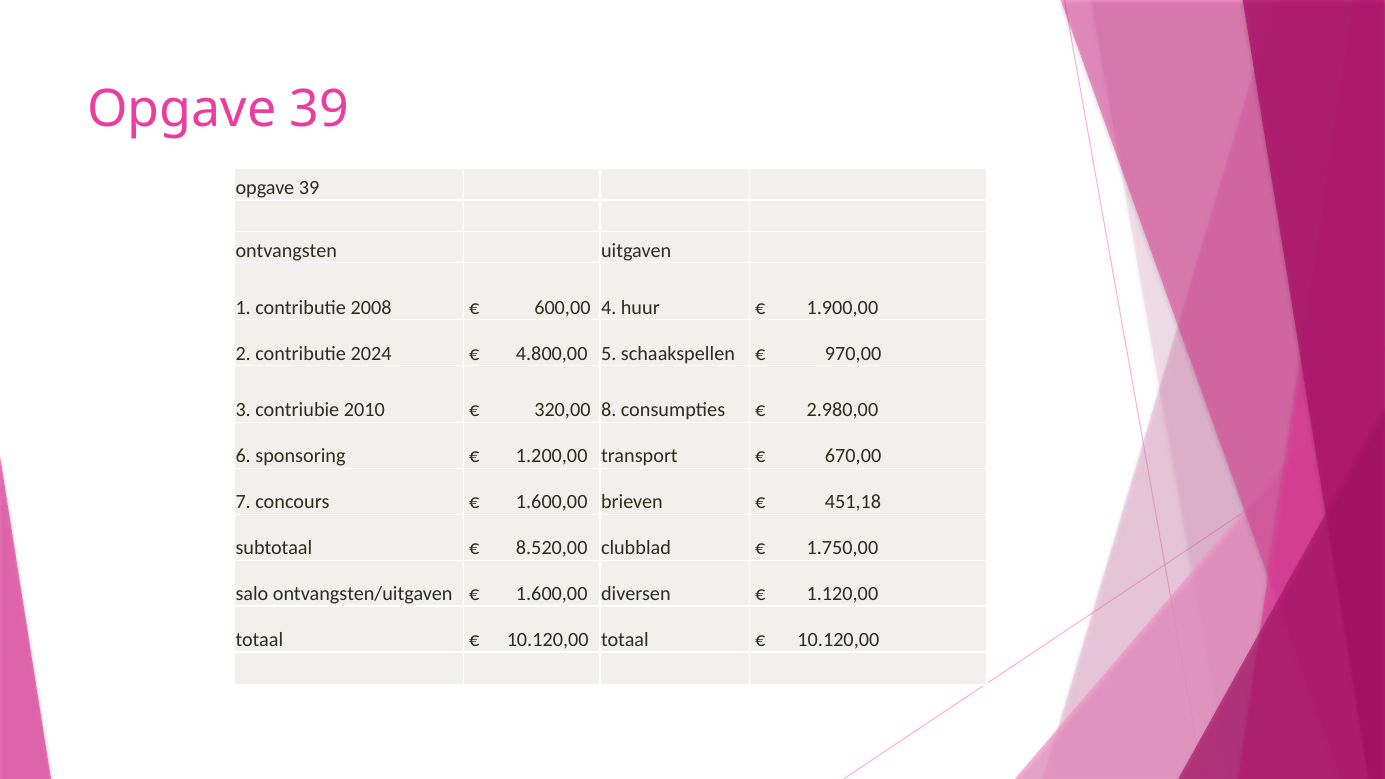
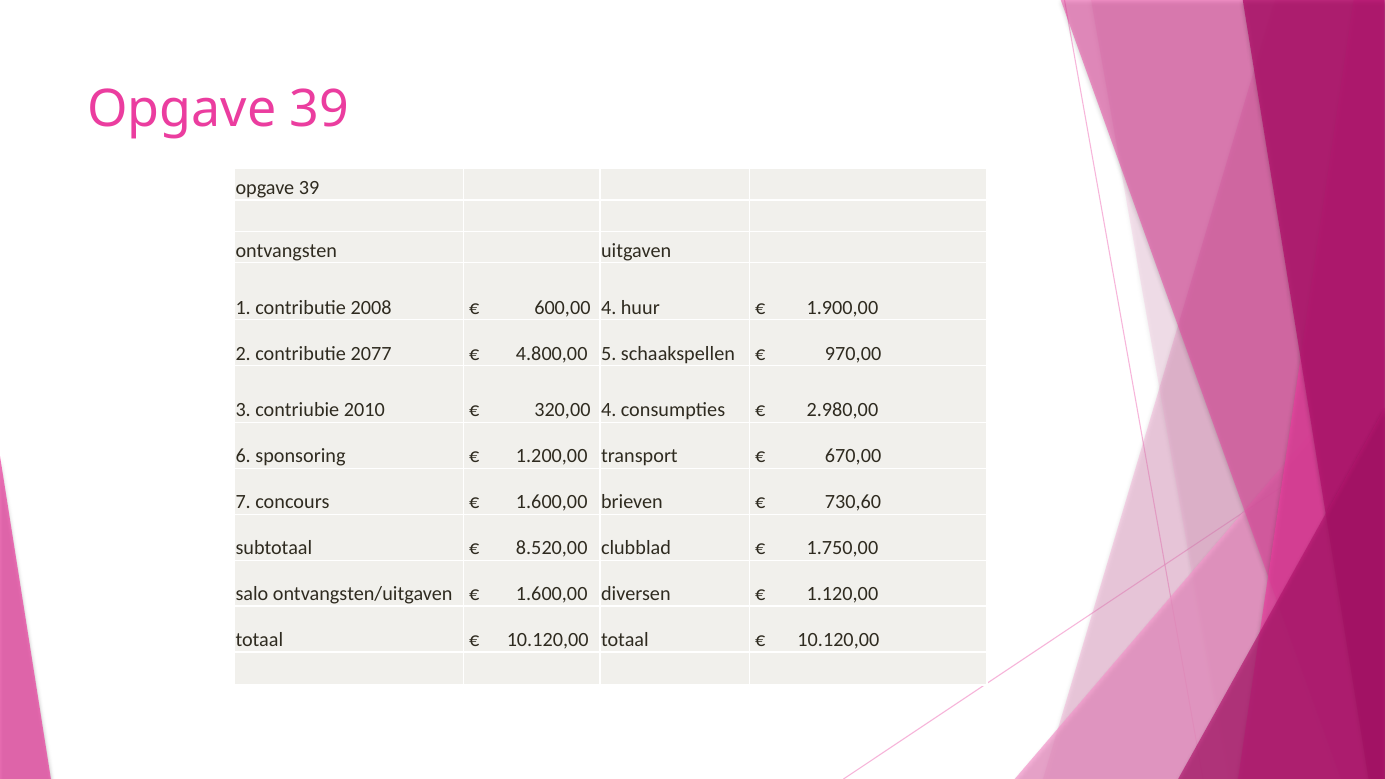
2024: 2024 -> 2077
320,00 8: 8 -> 4
451,18: 451,18 -> 730,60
